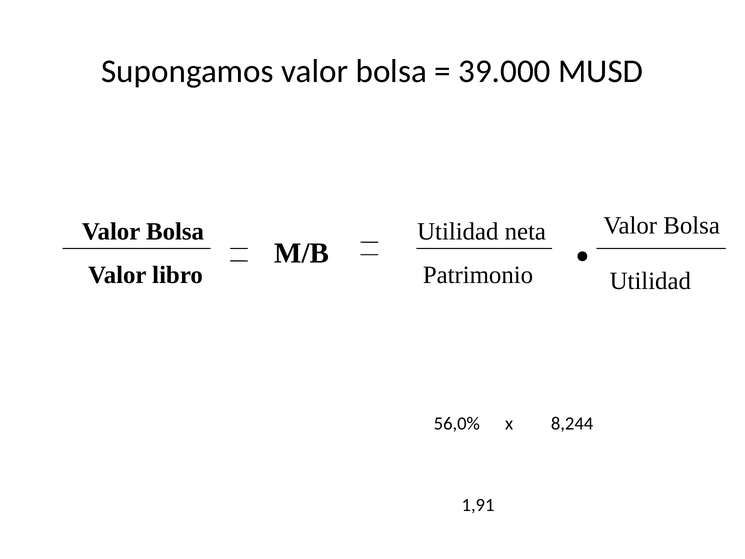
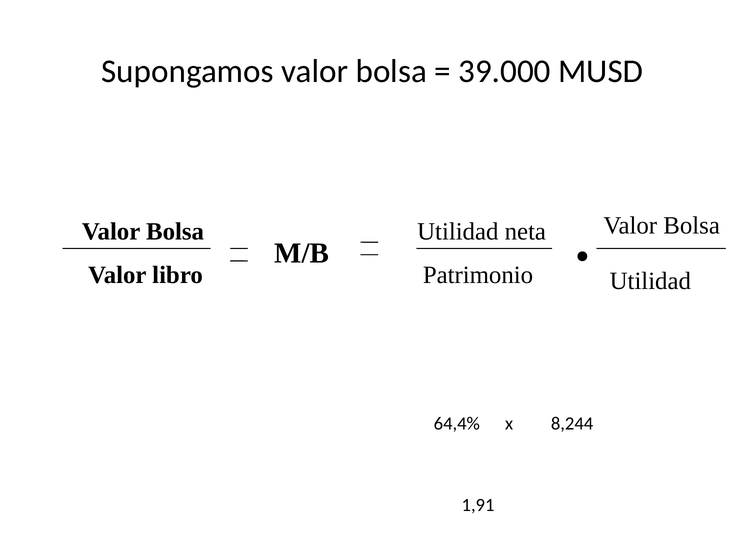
56,0%: 56,0% -> 64,4%
